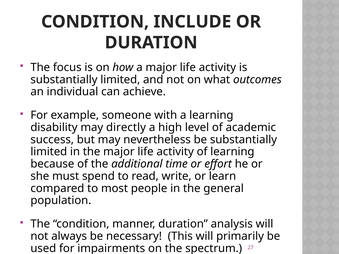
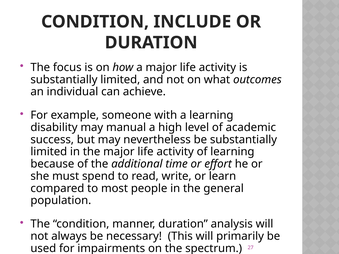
directly: directly -> manual
